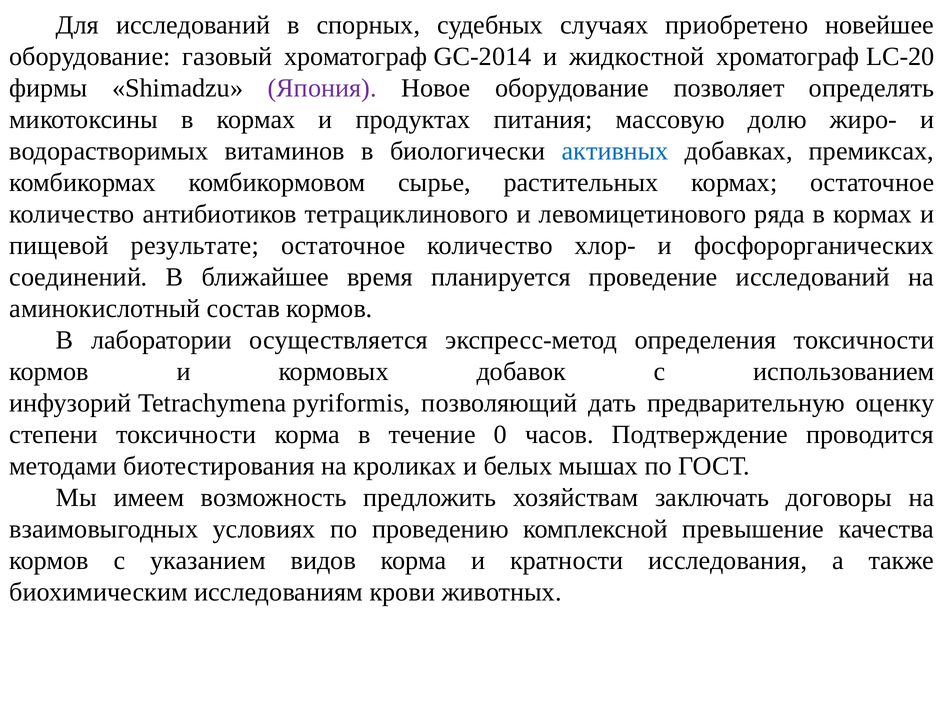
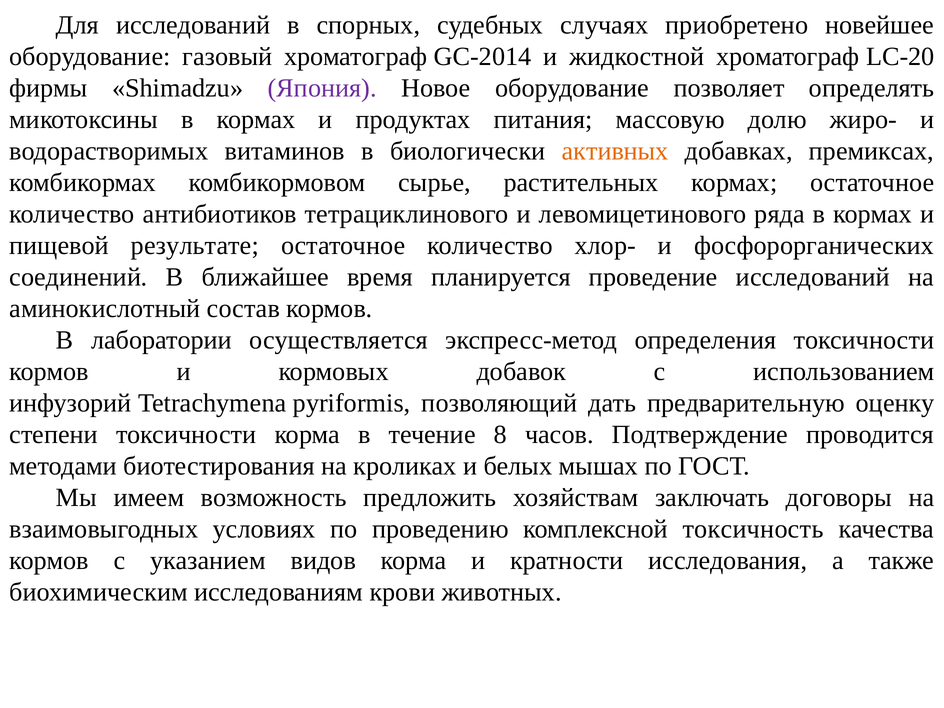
активных colour: blue -> orange
0: 0 -> 8
превышение: превышение -> токсичность
